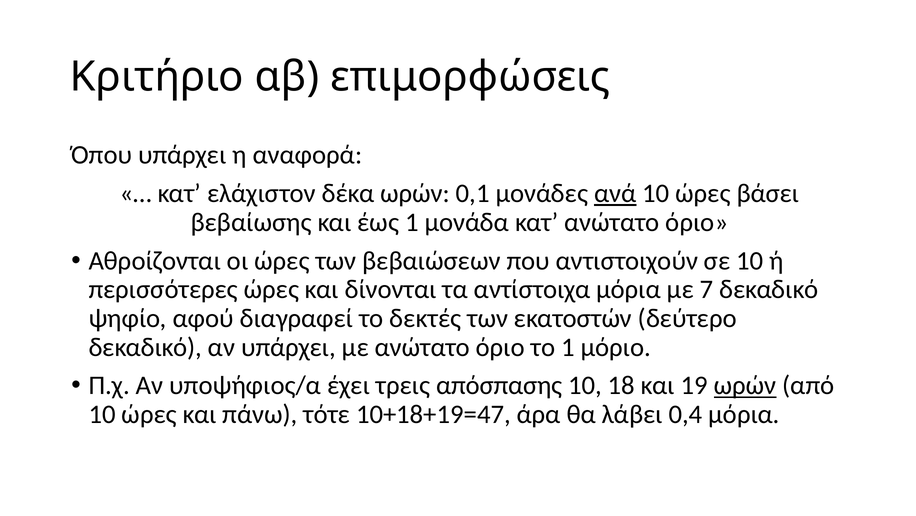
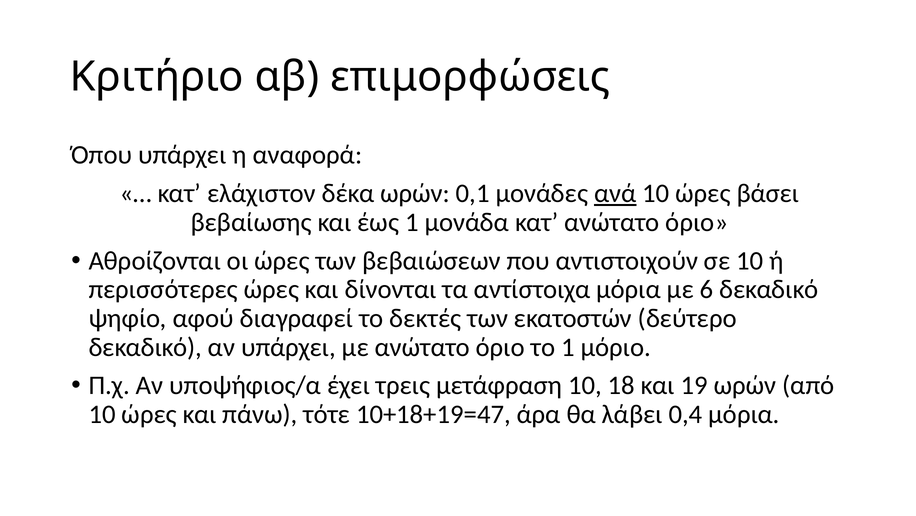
7: 7 -> 6
απόσπασης: απόσπασης -> μετάφραση
ωρών at (745, 385) underline: present -> none
